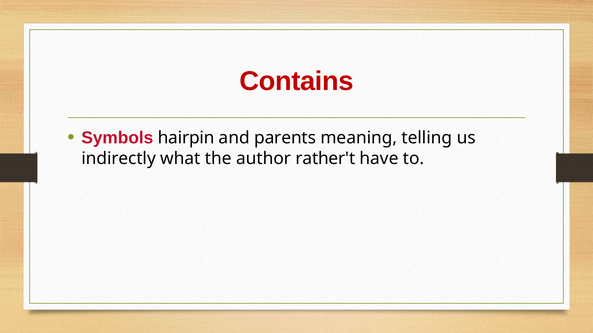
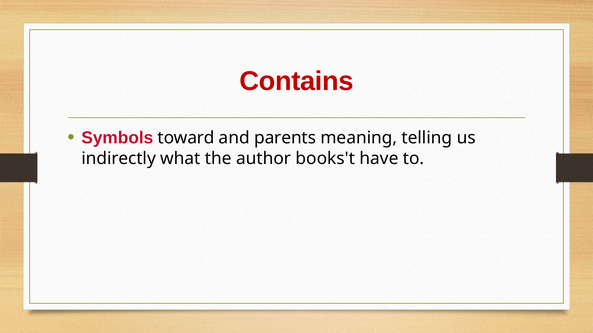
hairpin: hairpin -> toward
rather't: rather't -> books't
